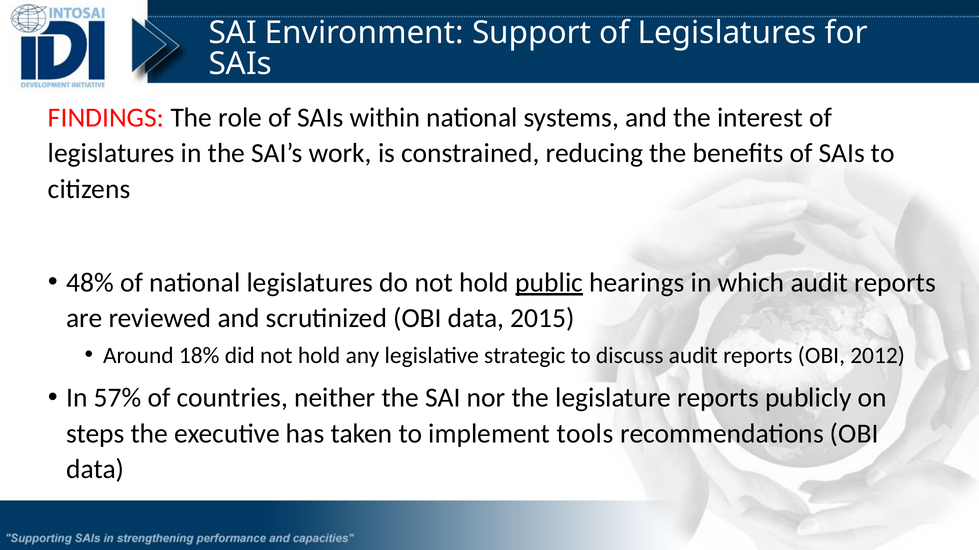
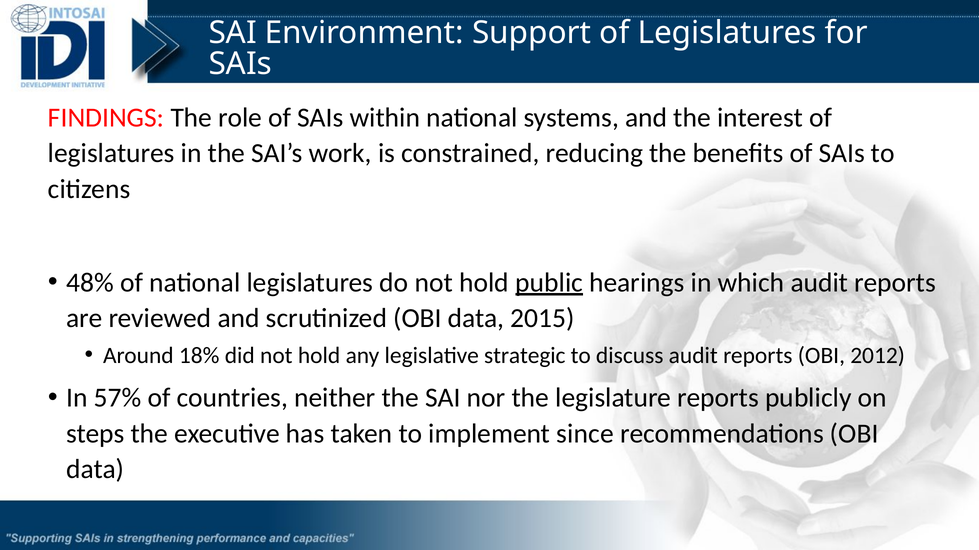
tools: tools -> since
